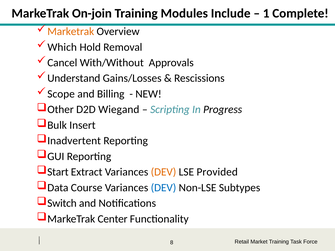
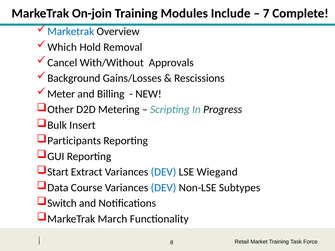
1: 1 -> 7
Marketrak at (71, 31) colour: orange -> blue
Understand: Understand -> Background
Scope: Scope -> Meter
Wiegand: Wiegand -> Metering
Inadvertent: Inadvertent -> Participants
DEV at (163, 172) colour: orange -> blue
Provided: Provided -> Wiegand
Center: Center -> March
